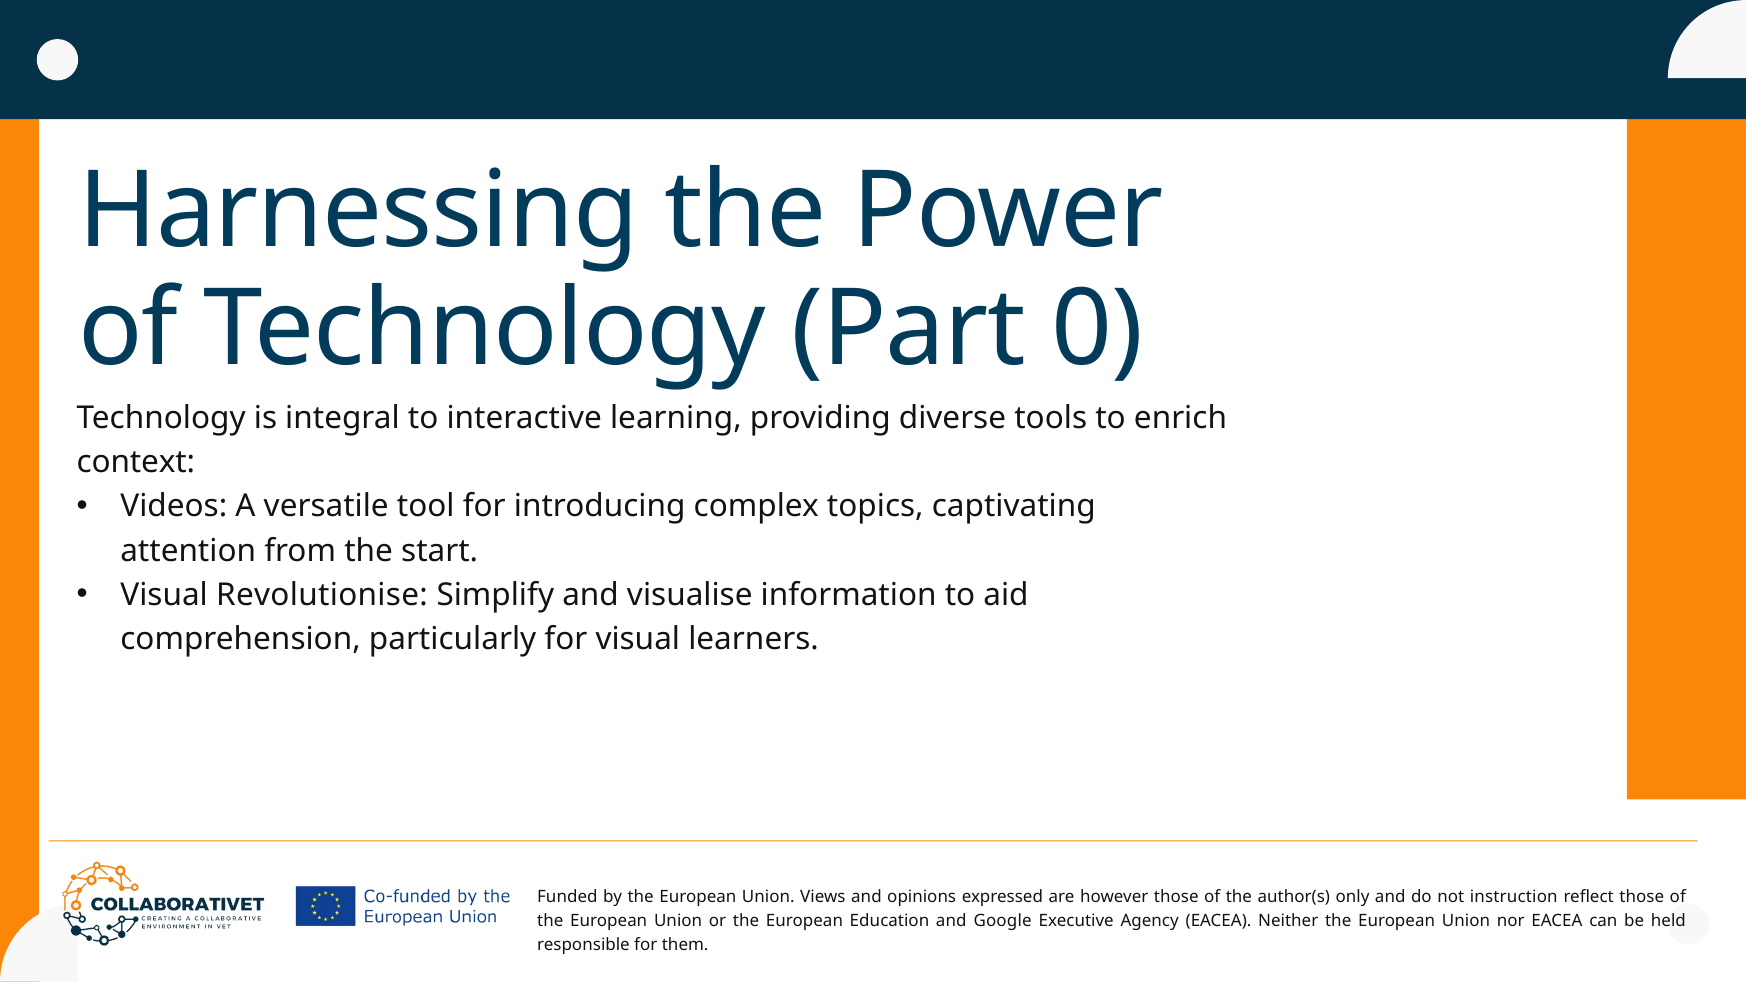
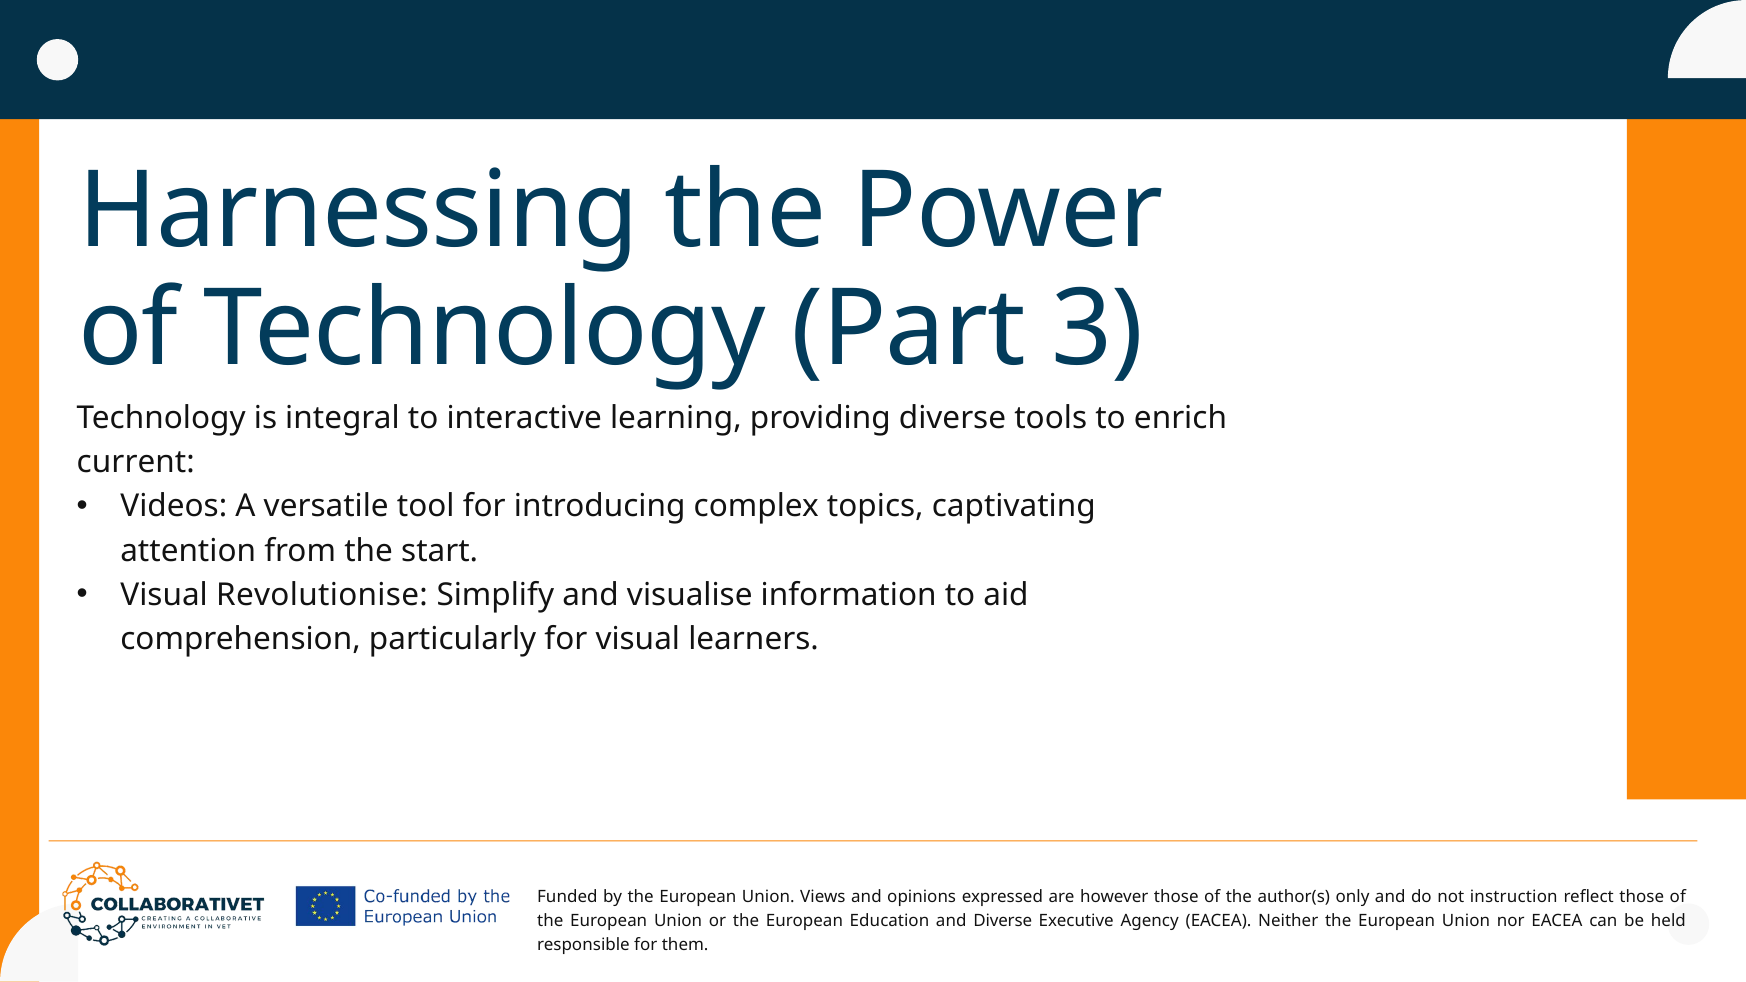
0: 0 -> 3
context: context -> current
and Google: Google -> Diverse
